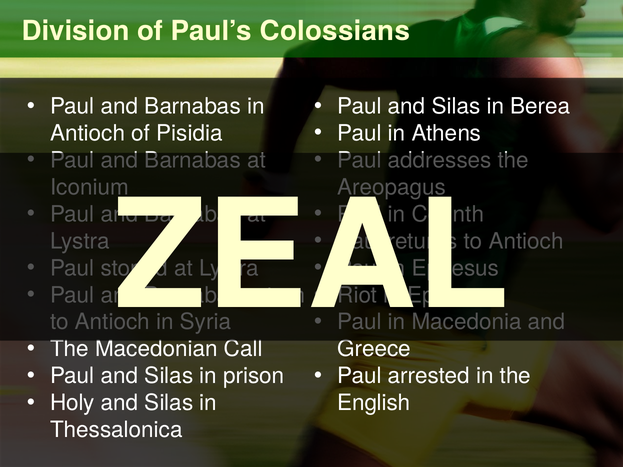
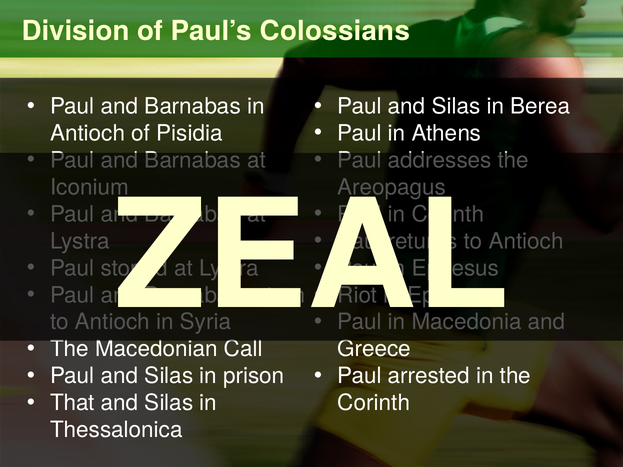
Holy: Holy -> That
English at (374, 403): English -> Corinth
